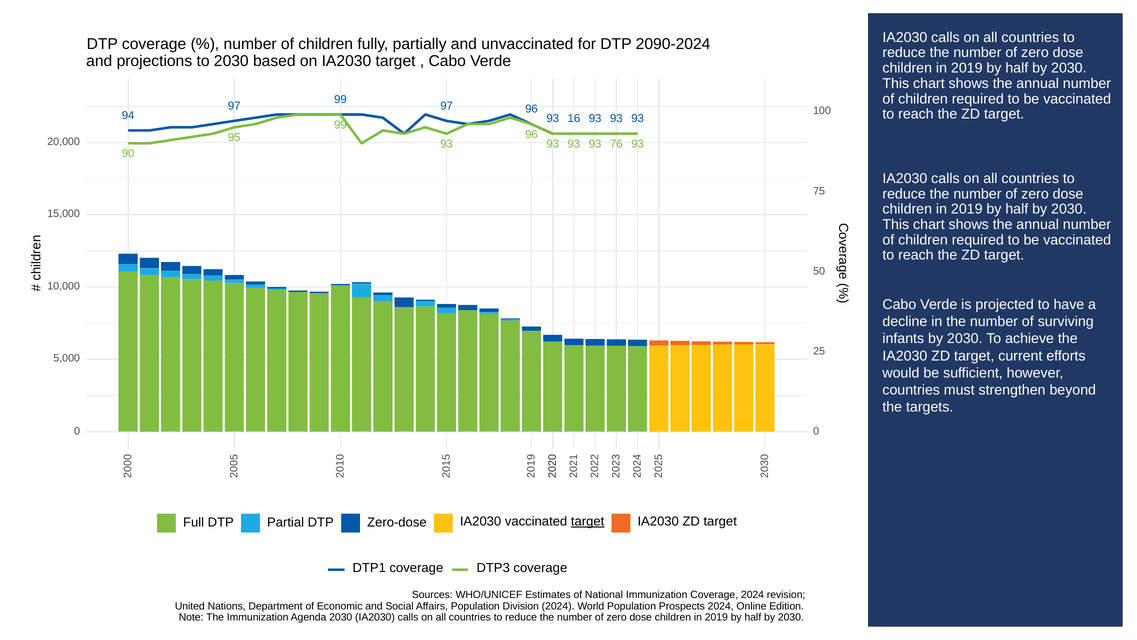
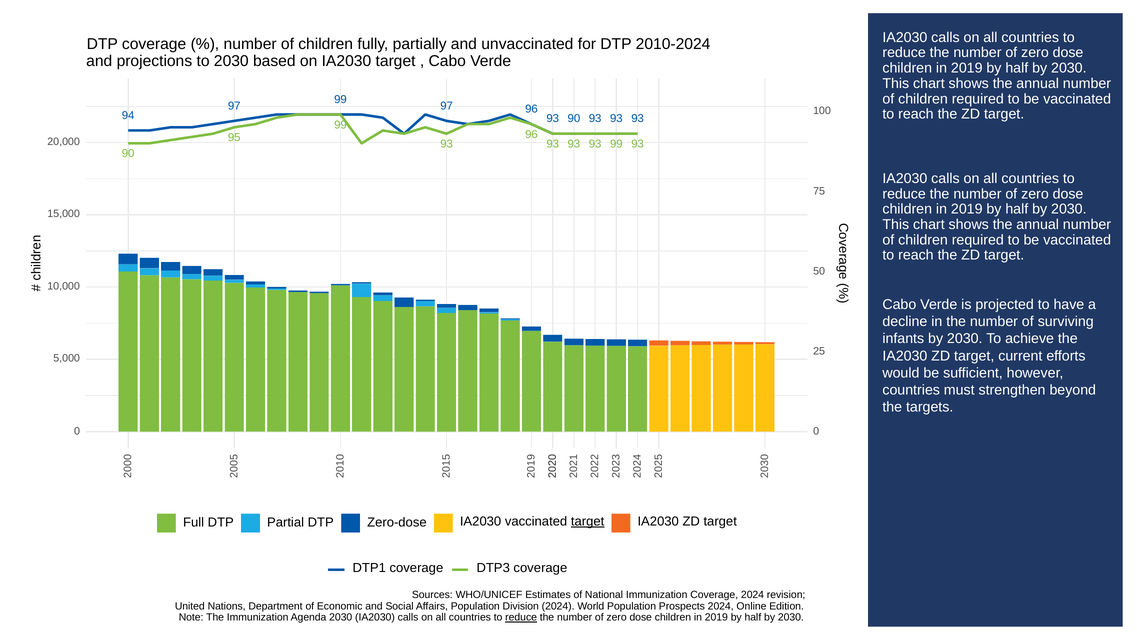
2090-2024: 2090-2024 -> 2010-2024
16 at (574, 118): 16 -> 90
93 76: 76 -> 99
reduce at (521, 617) underline: none -> present
